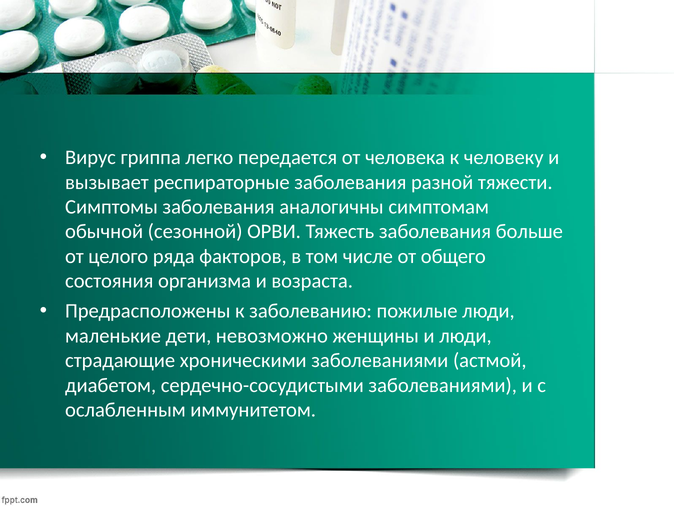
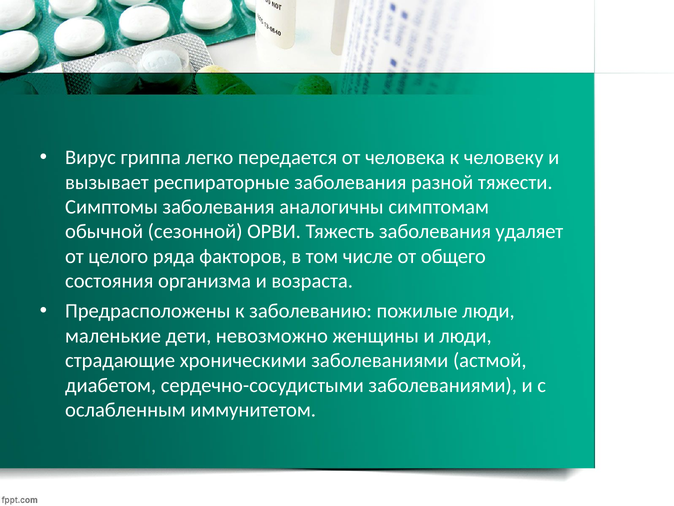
больше: больше -> удаляет
